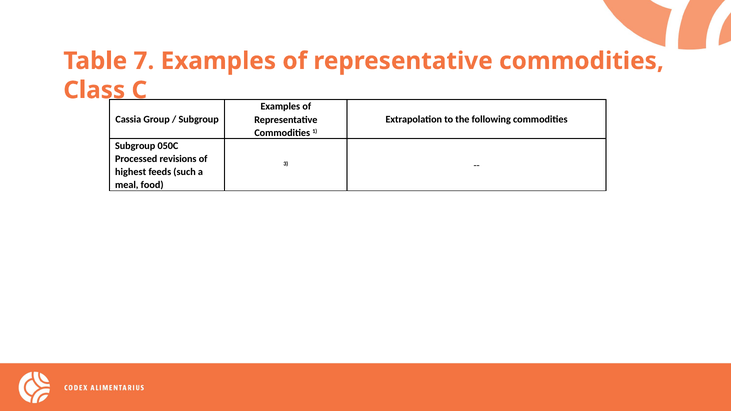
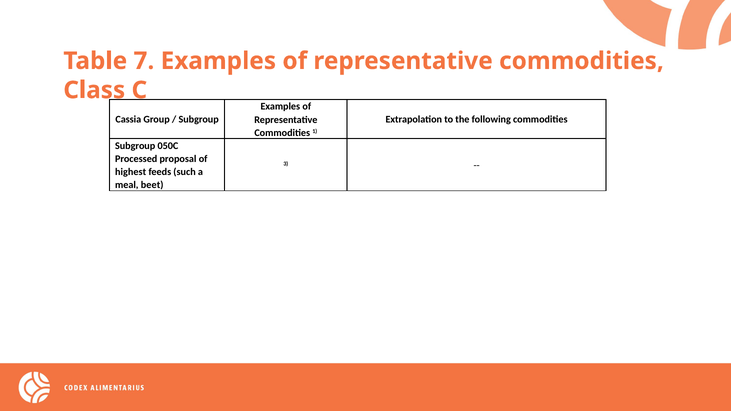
revisions: revisions -> proposal
food: food -> beet
